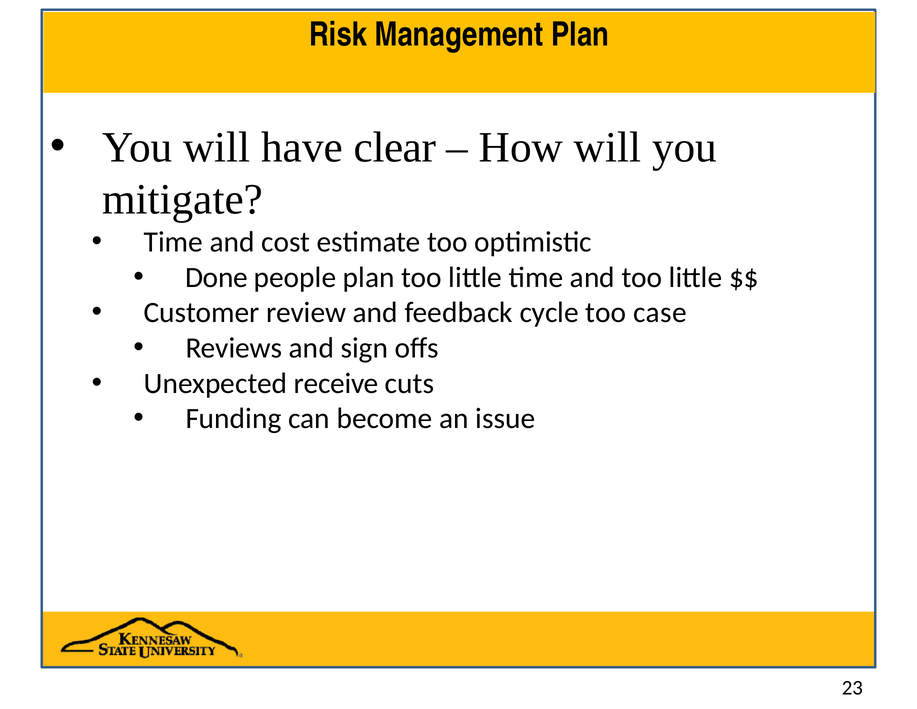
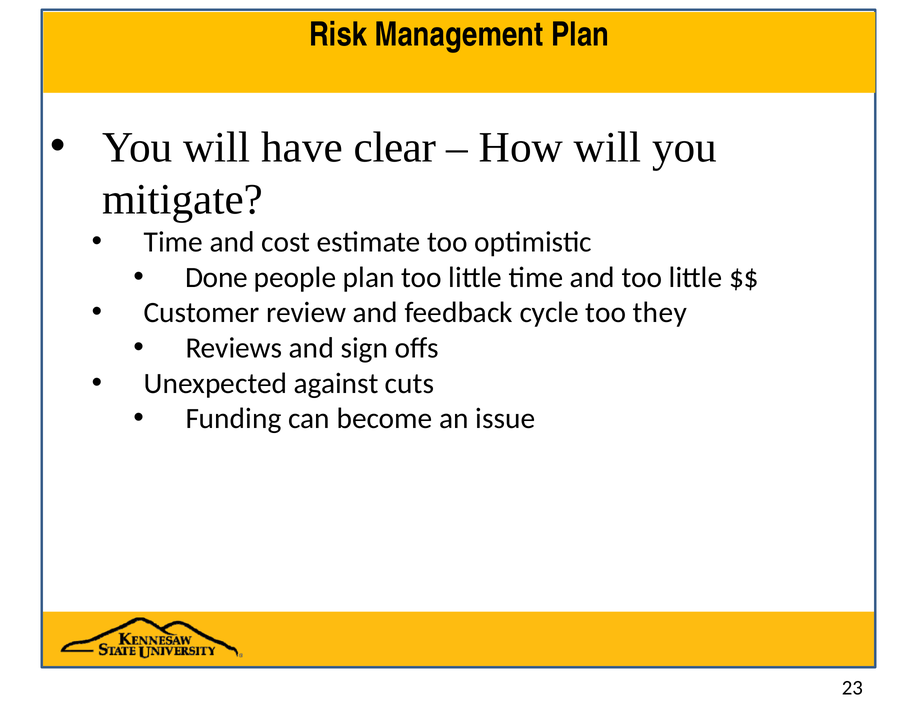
case: case -> they
receive: receive -> against
